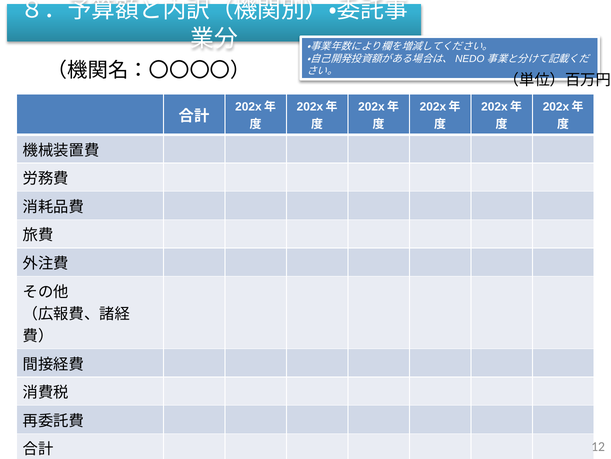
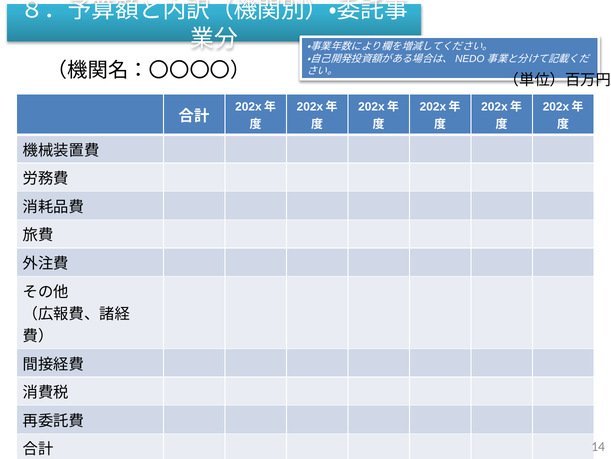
12: 12 -> 14
